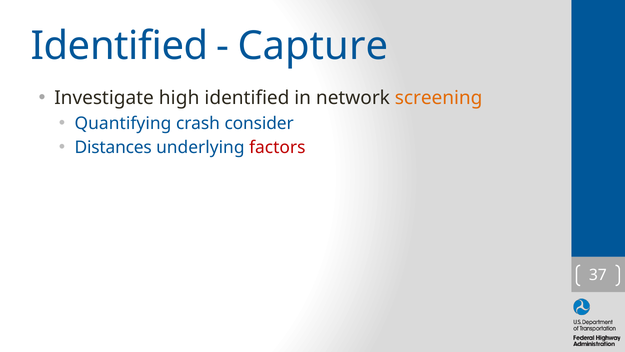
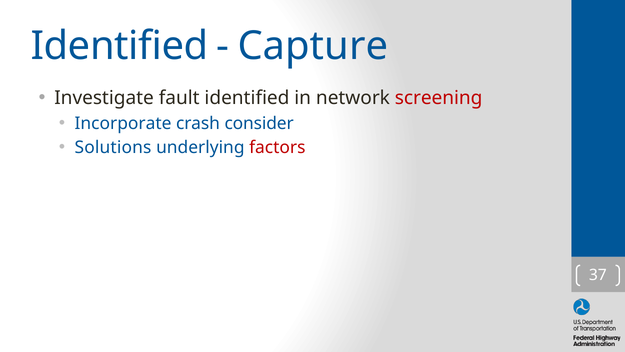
high: high -> fault
screening colour: orange -> red
Quantifying: Quantifying -> Incorporate
Distances: Distances -> Solutions
